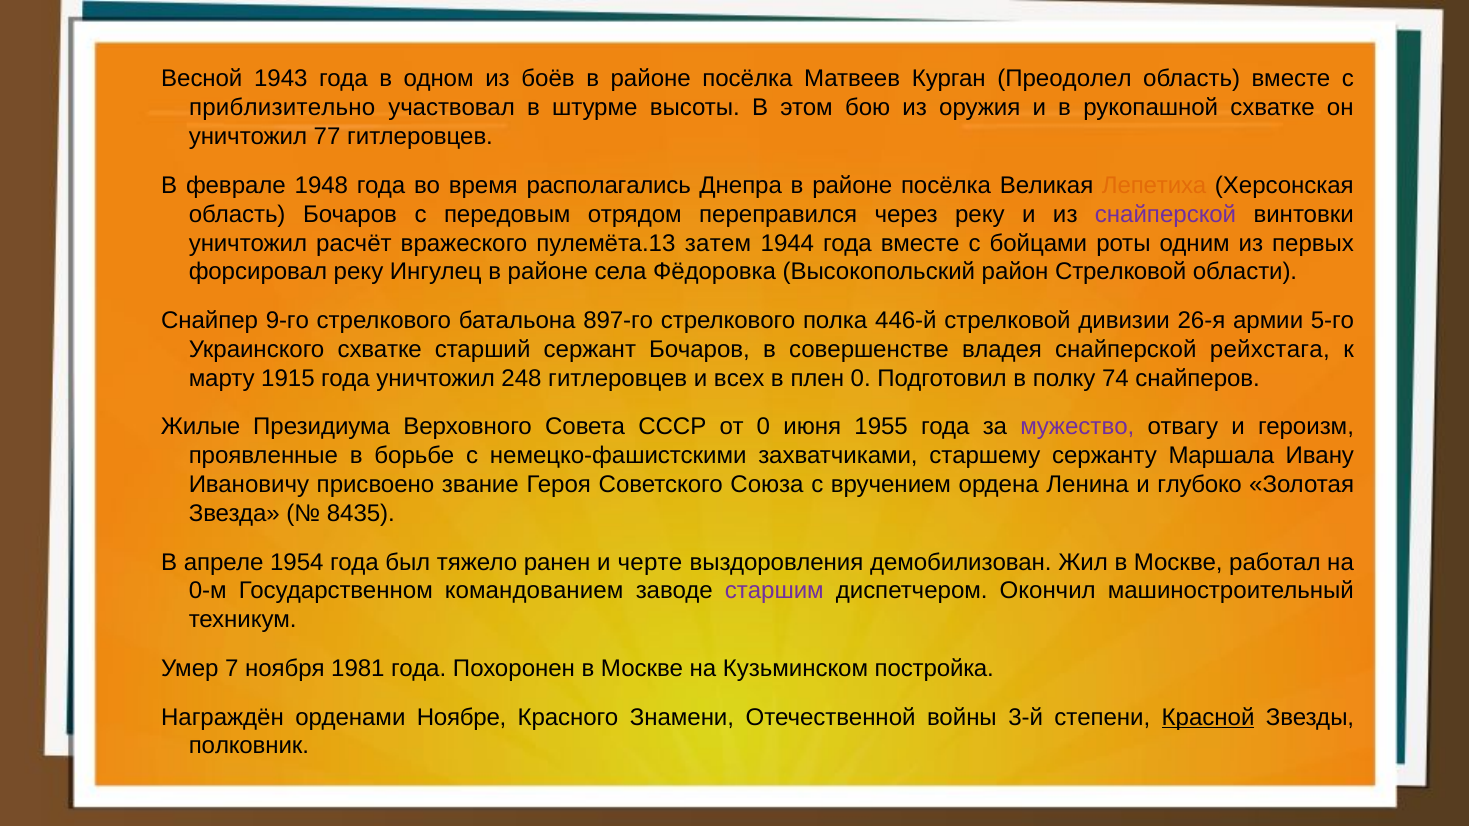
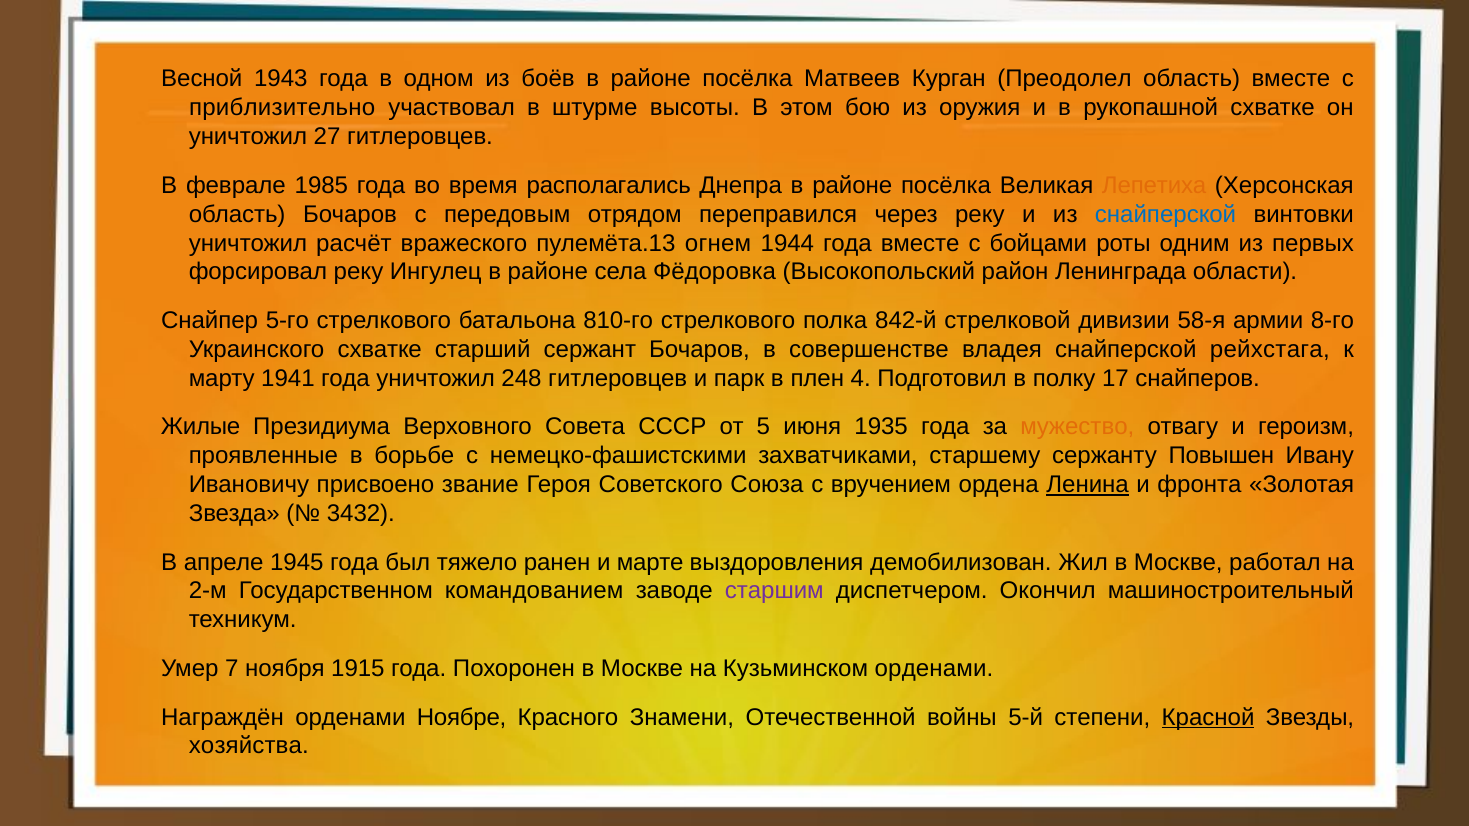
77: 77 -> 27
1948: 1948 -> 1985
снайперской at (1166, 214) colour: purple -> blue
затем: затем -> огнем
район Стрелковой: Стрелковой -> Ленинграда
9-го: 9-го -> 5-го
897-го: 897-го -> 810-го
446-й: 446-й -> 842-й
26-я: 26-я -> 58-я
5-го: 5-го -> 8-го
1915: 1915 -> 1941
всех: всех -> парк
плен 0: 0 -> 4
74: 74 -> 17
от 0: 0 -> 5
1955: 1955 -> 1935
мужество colour: purple -> orange
Маршала: Маршала -> Повышен
Ленина underline: none -> present
глубоко: глубоко -> фронта
8435: 8435 -> 3432
1954: 1954 -> 1945
черте: черте -> марте
0-м: 0-м -> 2-м
1981: 1981 -> 1915
Кузьминском постройка: постройка -> орденами
3-й: 3-й -> 5-й
полковник: полковник -> хозяйства
